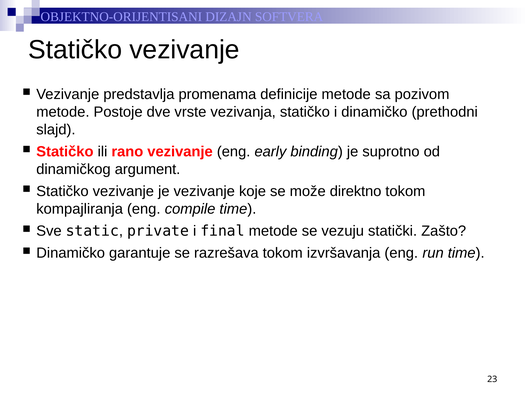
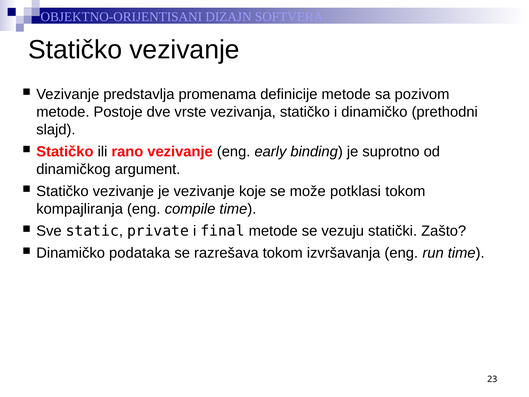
direktno: direktno -> potklasi
garantuje: garantuje -> podataka
